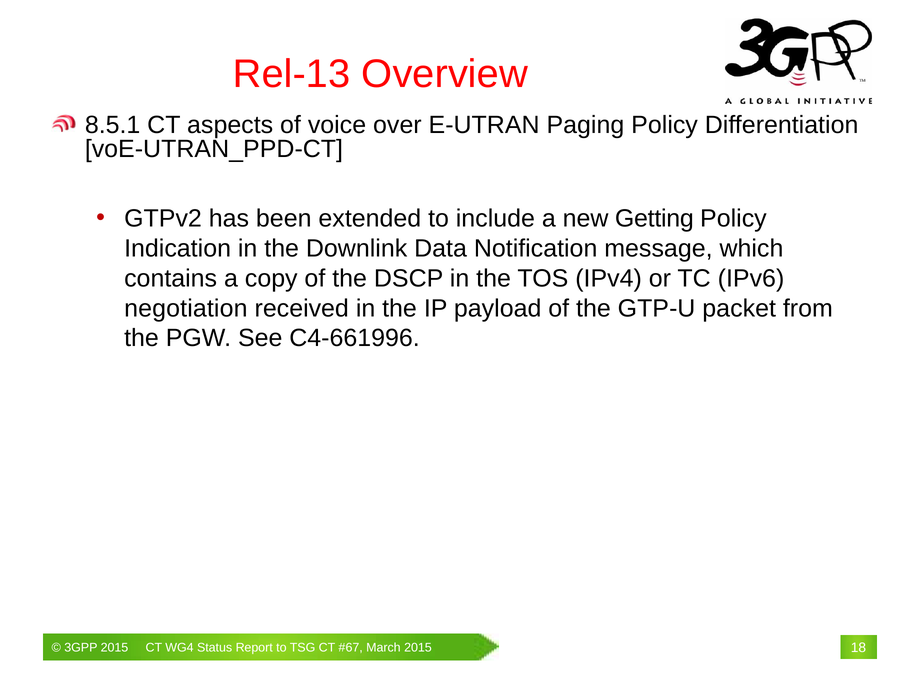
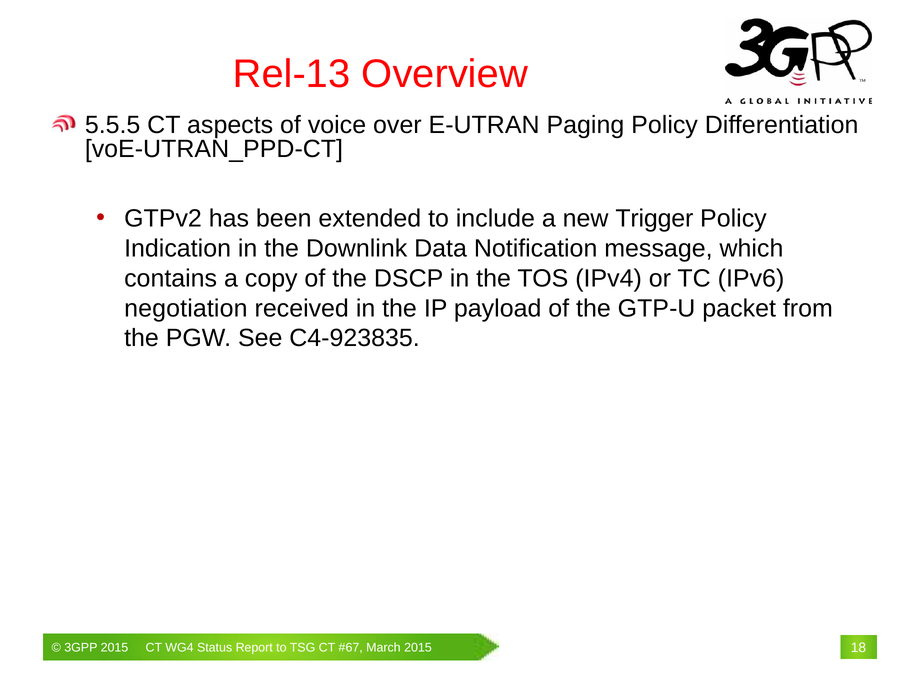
8.5.1: 8.5.1 -> 5.5.5
Getting: Getting -> Trigger
C4-661996: C4-661996 -> C4-923835
